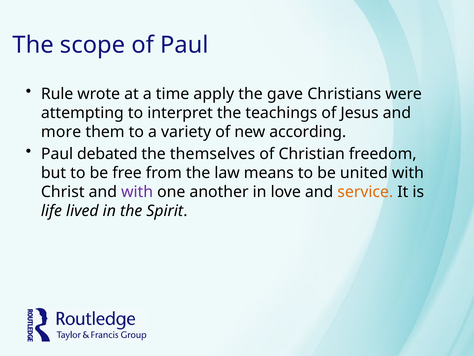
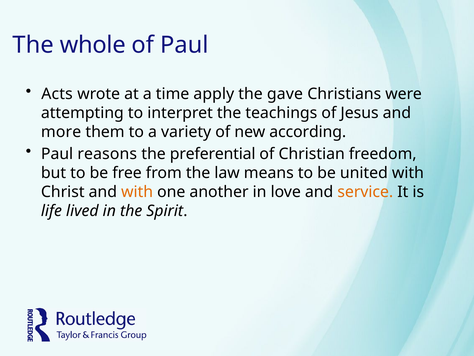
scope: scope -> whole
Rule: Rule -> Acts
debated: debated -> reasons
themselves: themselves -> preferential
with at (137, 192) colour: purple -> orange
